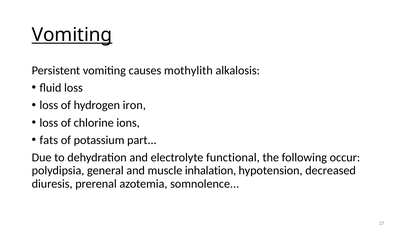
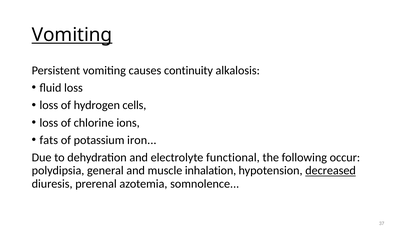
mothylith: mothylith -> continuity
iron: iron -> cells
part: part -> iron
decreased underline: none -> present
